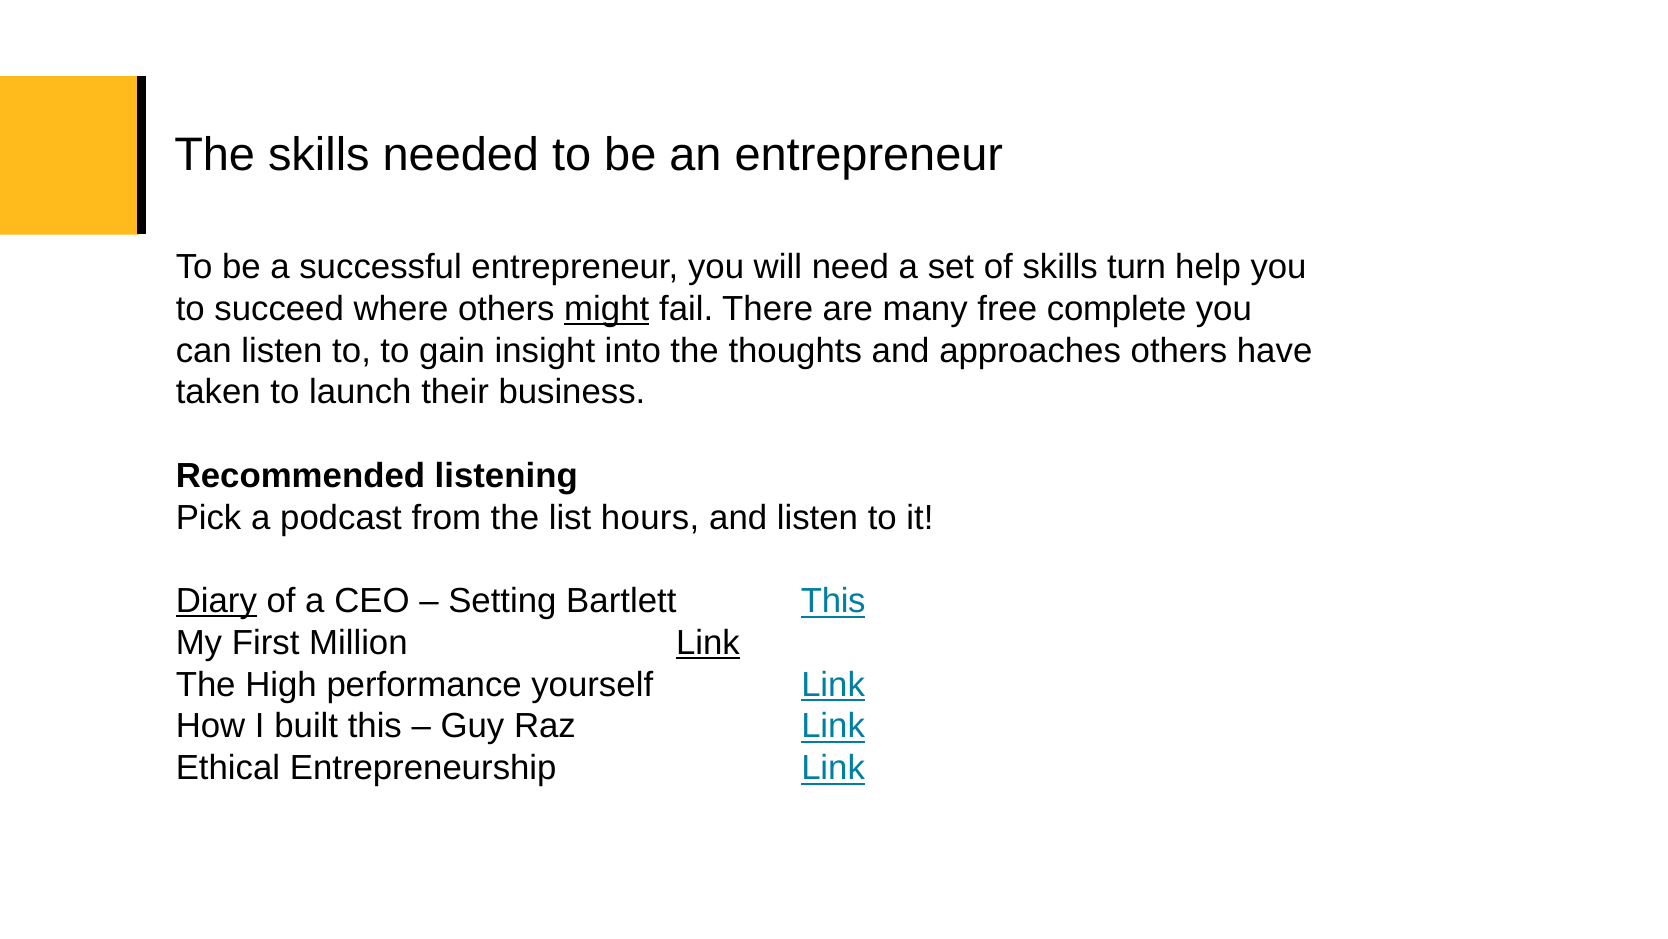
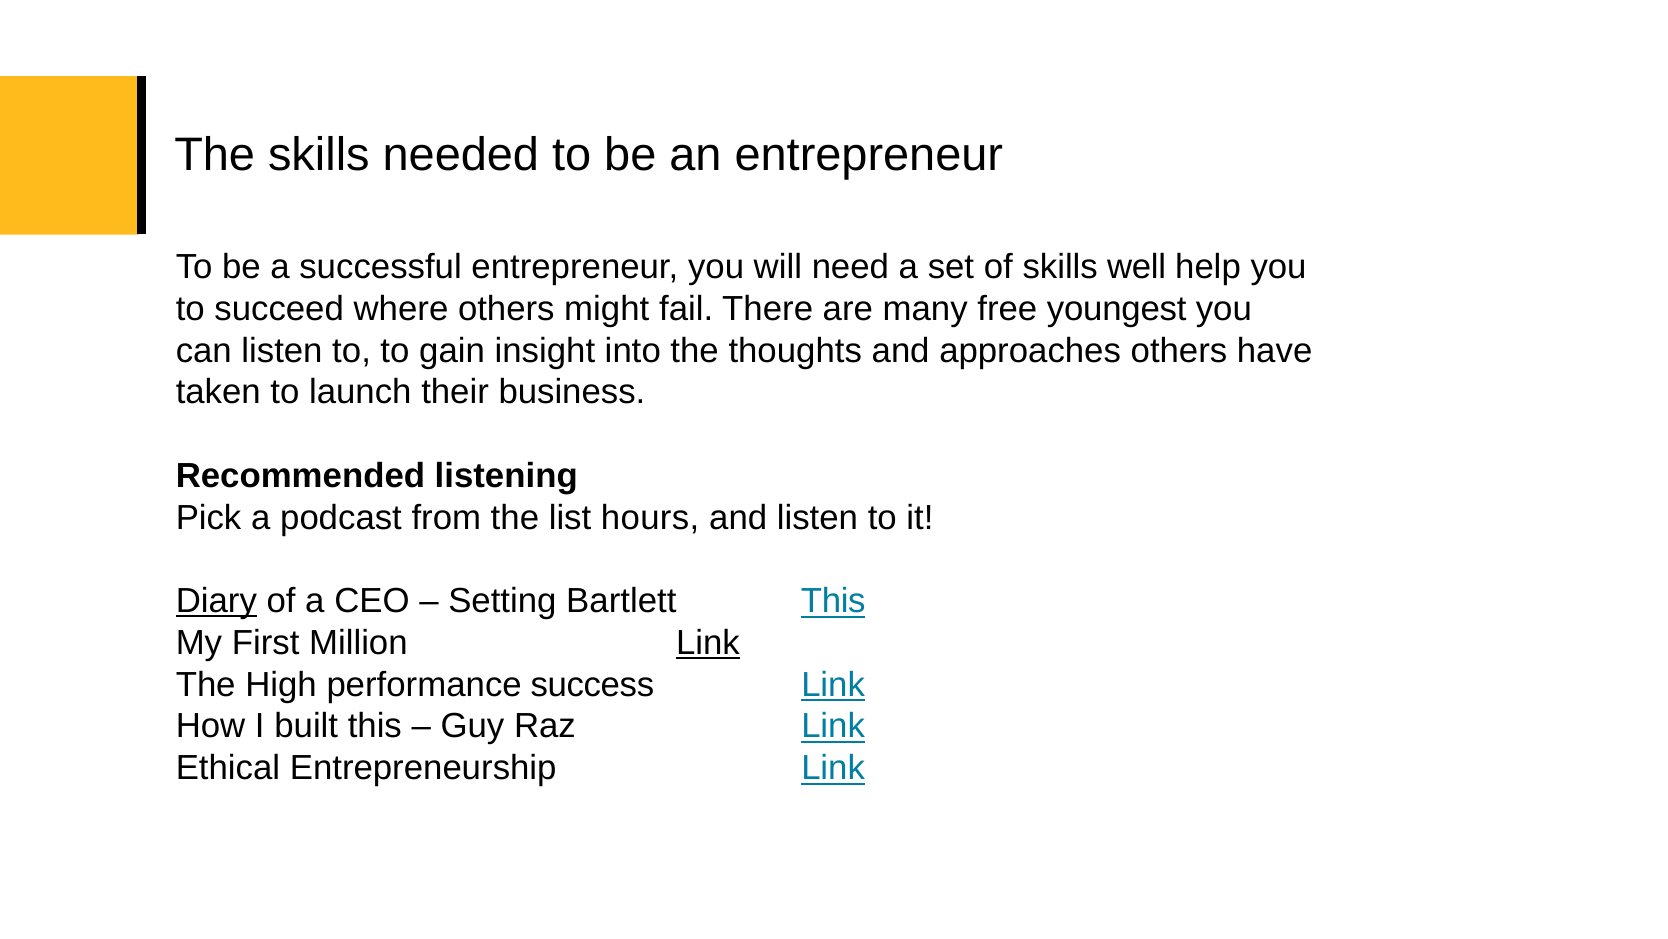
turn: turn -> well
might underline: present -> none
complete: complete -> youngest
yourself: yourself -> success
